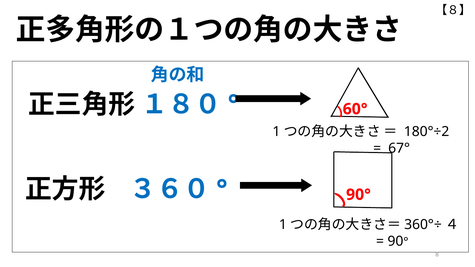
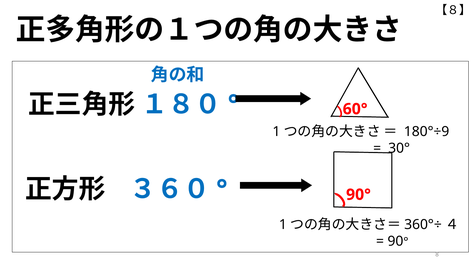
180°÷2: 180°÷2 -> 180°÷9
67°: 67° -> 30°
